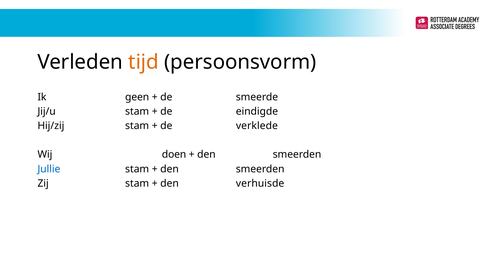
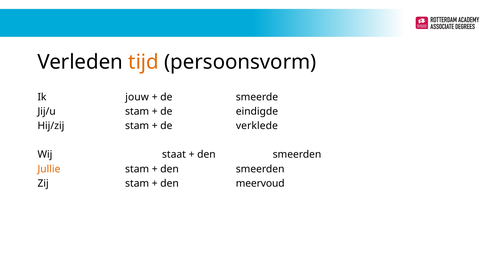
geen: geen -> jouw
doen: doen -> staat
Jullie colour: blue -> orange
verhuisde: verhuisde -> meervoud
